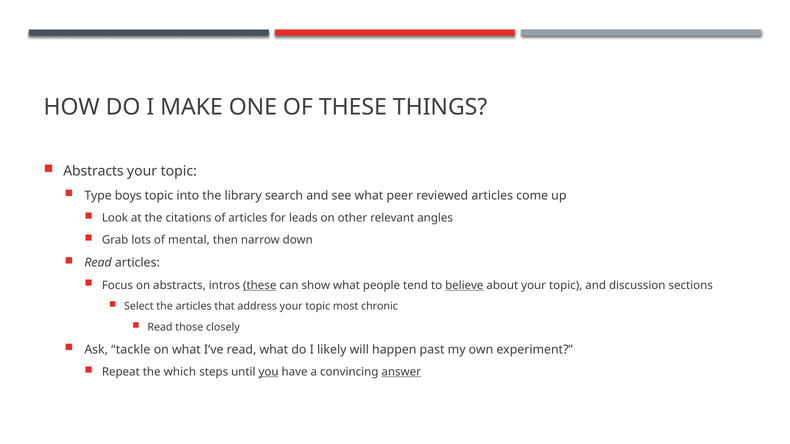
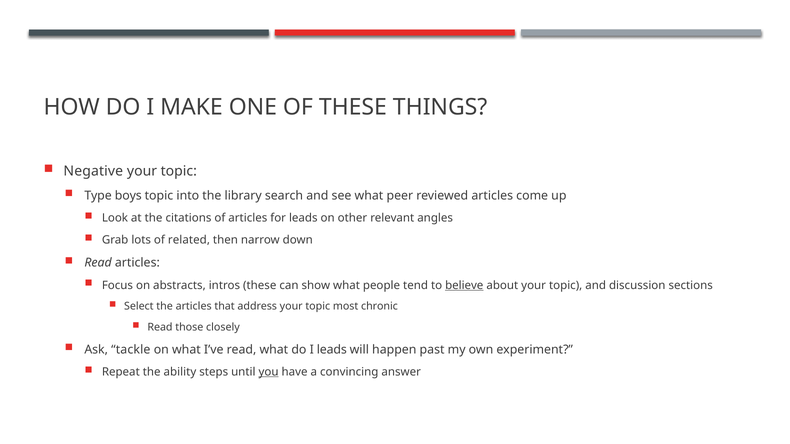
Abstracts at (93, 172): Abstracts -> Negative
mental: mental -> related
these at (260, 285) underline: present -> none
I likely: likely -> leads
which: which -> ability
answer underline: present -> none
